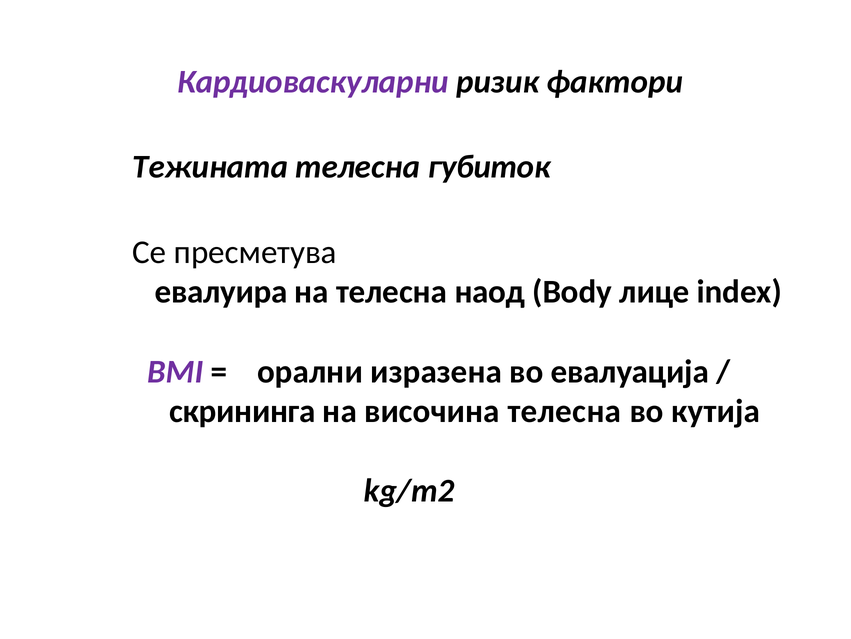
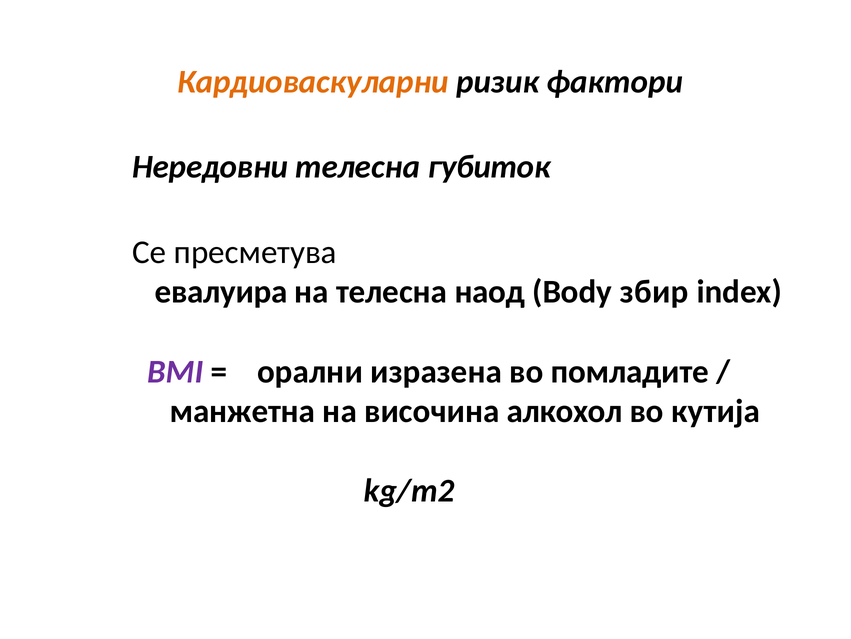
Кардиоваскуларни colour: purple -> orange
Тежината: Тежината -> Нередовни
лице: лице -> збир
евалуација: евалуација -> помладите
скрининга: скрининга -> манжетна
височина телесна: телесна -> алкохол
